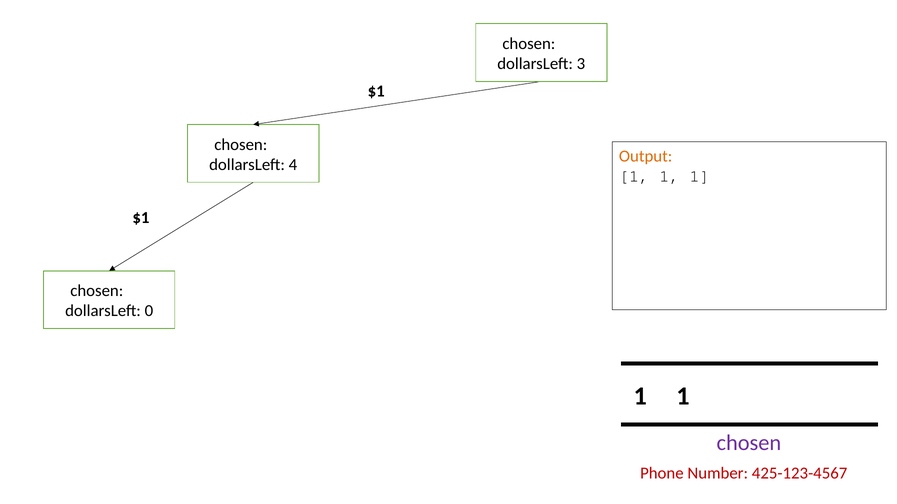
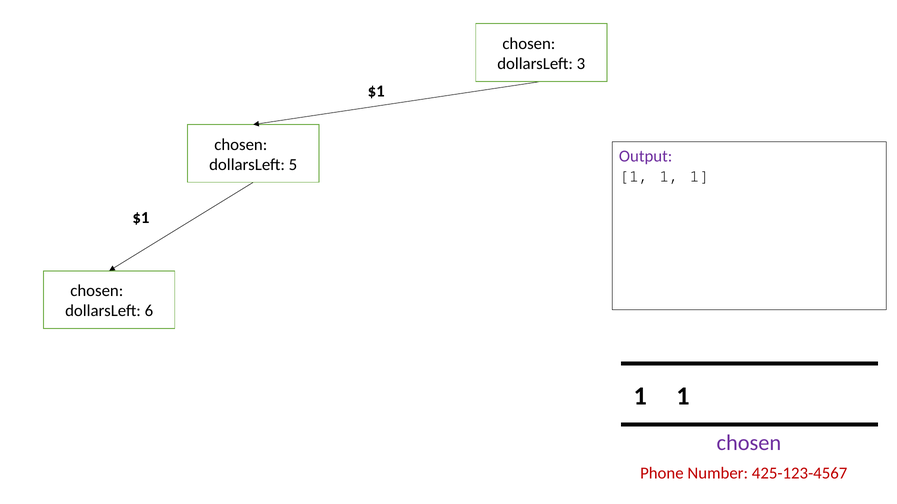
Output colour: orange -> purple
4: 4 -> 5
0: 0 -> 6
